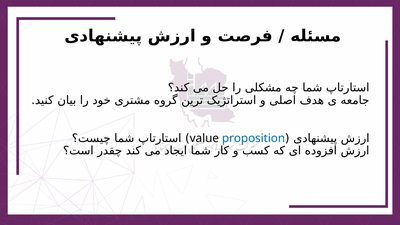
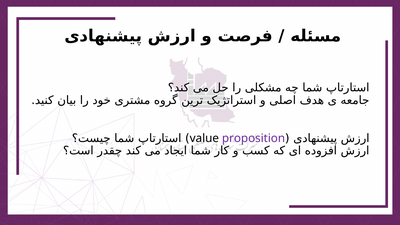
proposition colour: blue -> purple
